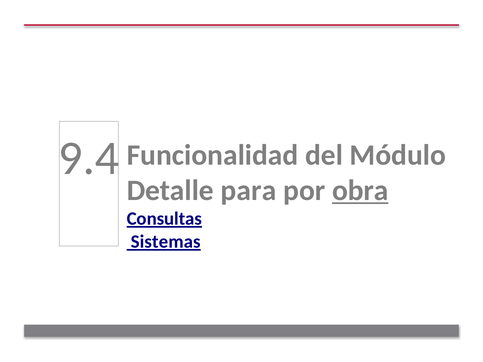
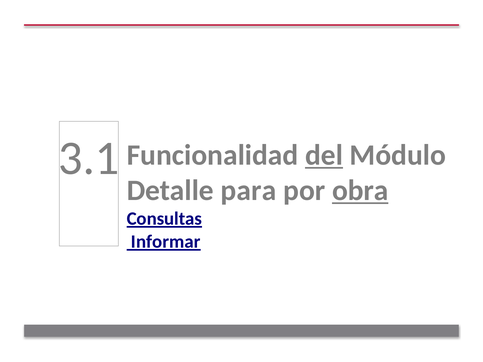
9.4: 9.4 -> 3.1
del underline: none -> present
Sistemas: Sistemas -> Informar
